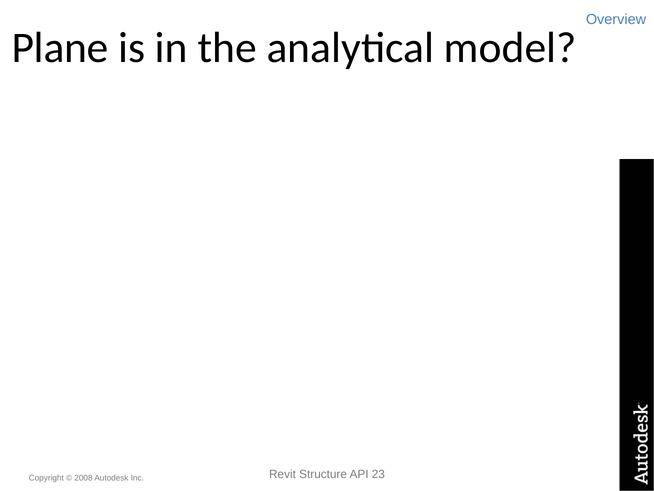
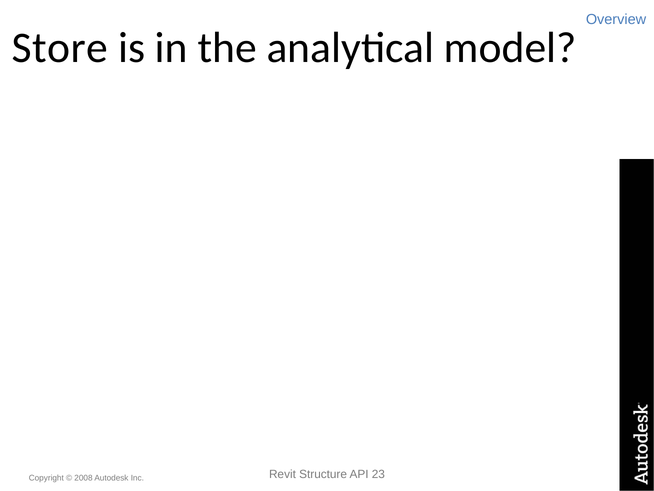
Plane: Plane -> Store
